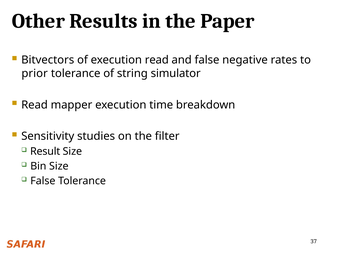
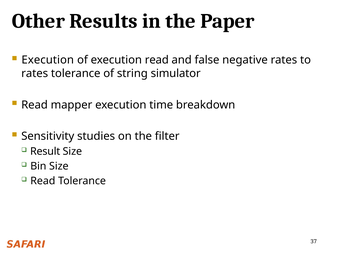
Bitvectors at (48, 60): Bitvectors -> Execution
prior at (35, 73): prior -> rates
False at (43, 181): False -> Read
